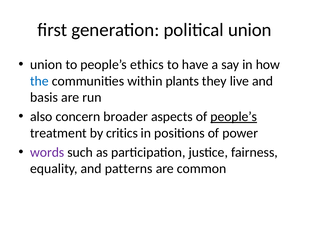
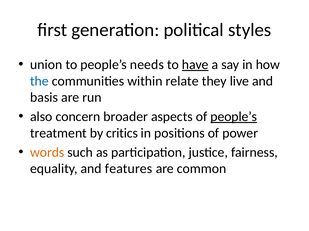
political union: union -> styles
ethics: ethics -> needs
have underline: none -> present
plants: plants -> relate
words colour: purple -> orange
patterns: patterns -> features
